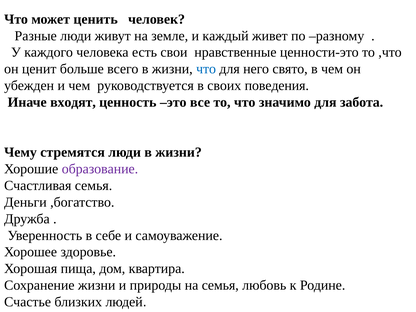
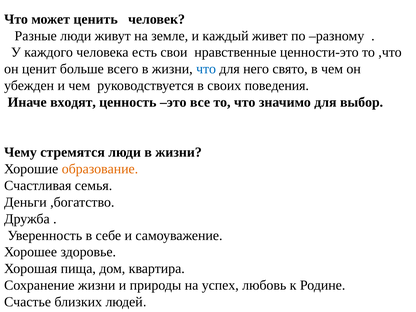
забота: забота -> выбор
образование colour: purple -> orange
на семья: семья -> успех
